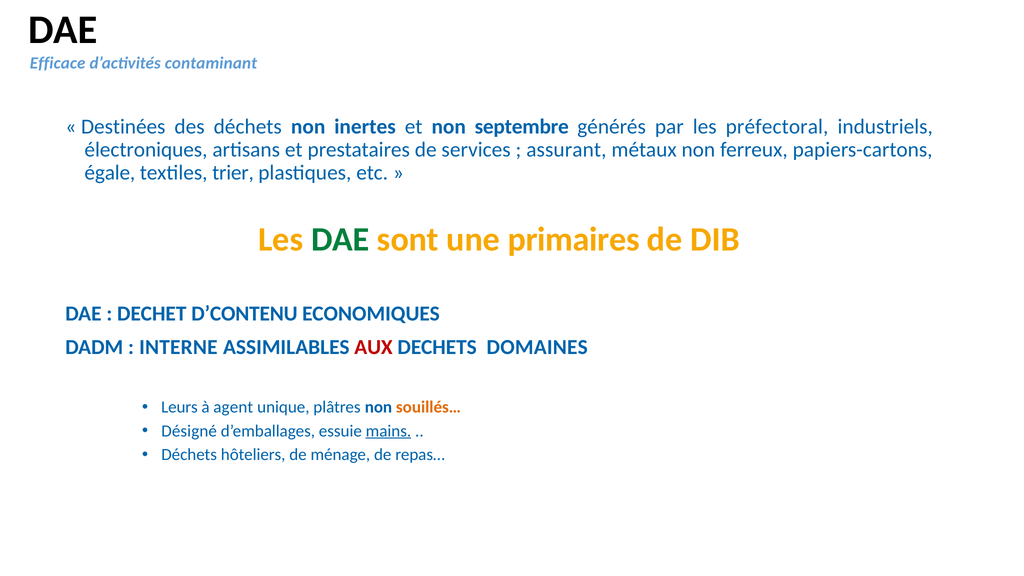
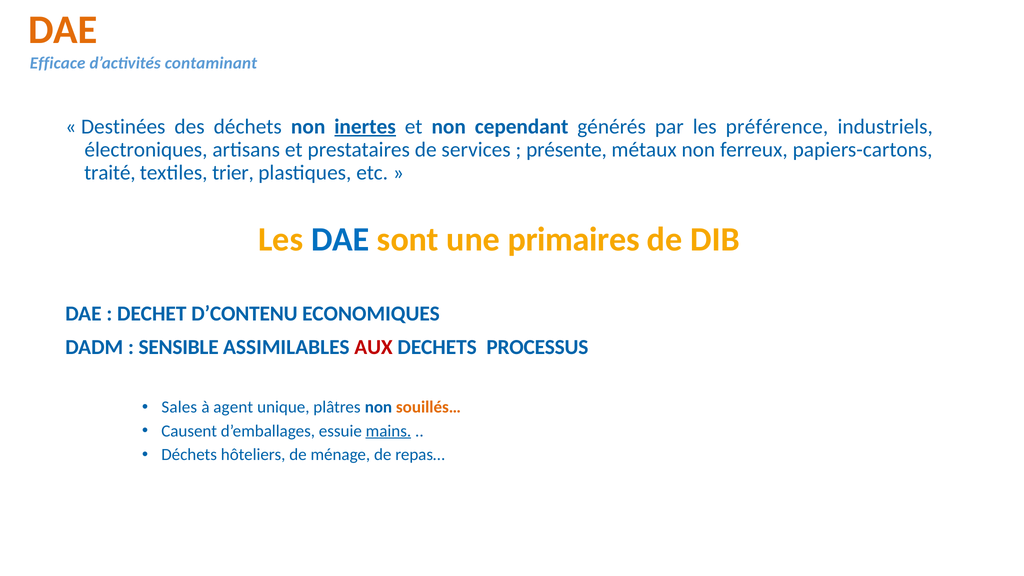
DAE at (63, 30) colour: black -> orange
inertes underline: none -> present
septembre: septembre -> cependant
préfectoral: préfectoral -> préférence
assurant: assurant -> présente
égale: égale -> traité
DAE at (340, 239) colour: green -> blue
INTERNE: INTERNE -> SENSIBLE
DOMAINES: DOMAINES -> PROCESSUS
Leurs: Leurs -> Sales
Désigné: Désigné -> Causent
